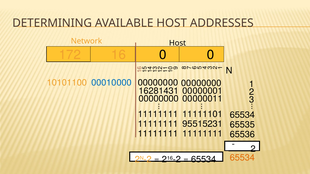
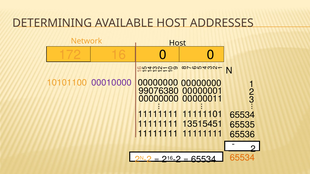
00010000 colour: blue -> purple
16281431: 16281431 -> 99076380
95515231: 95515231 -> 13515451
